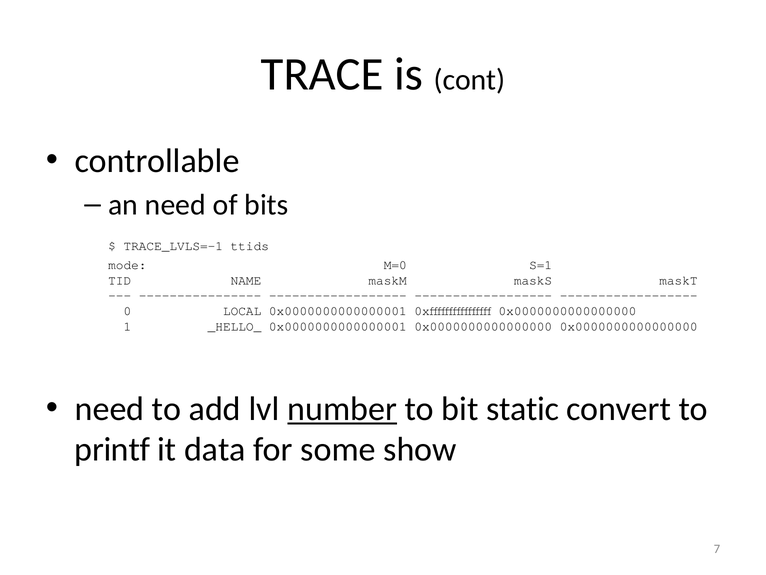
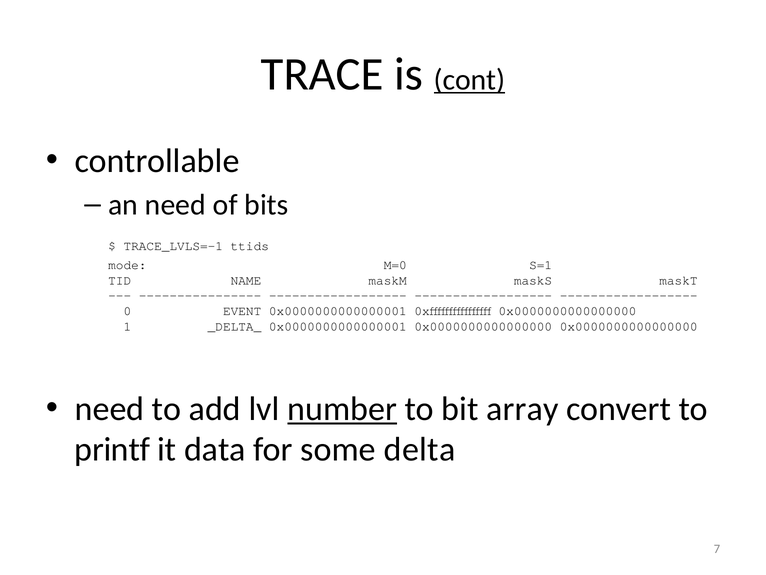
cont underline: none -> present
LOCAL: LOCAL -> EVENT
_HELLO_: _HELLO_ -> _DELTA_
static: static -> array
show: show -> delta
